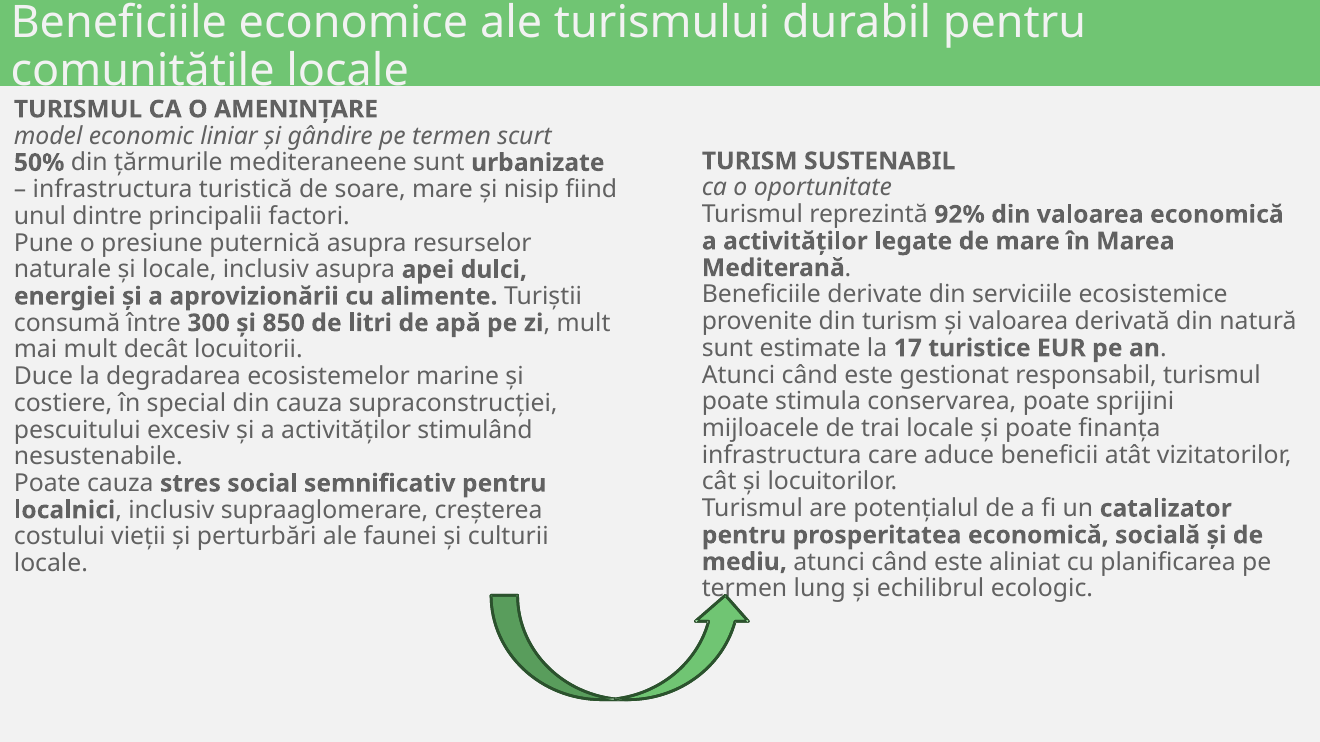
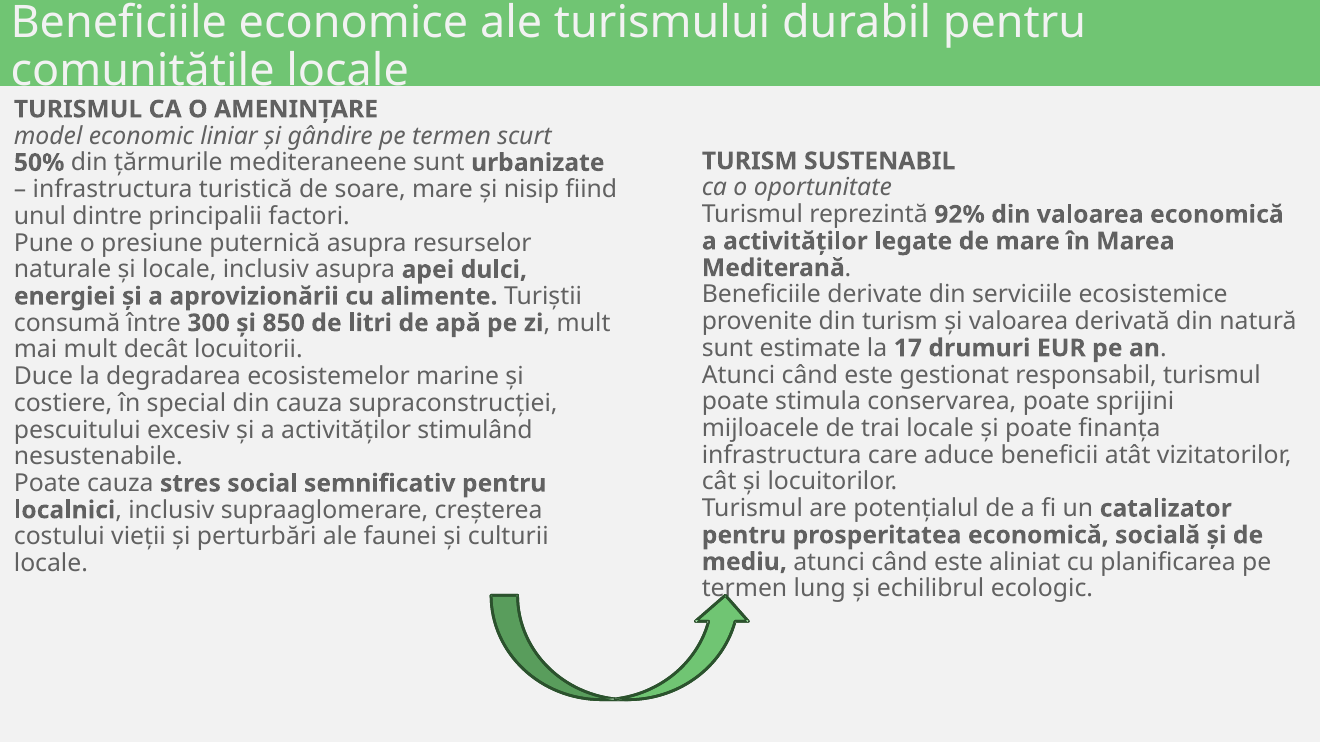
turistice: turistice -> drumuri
